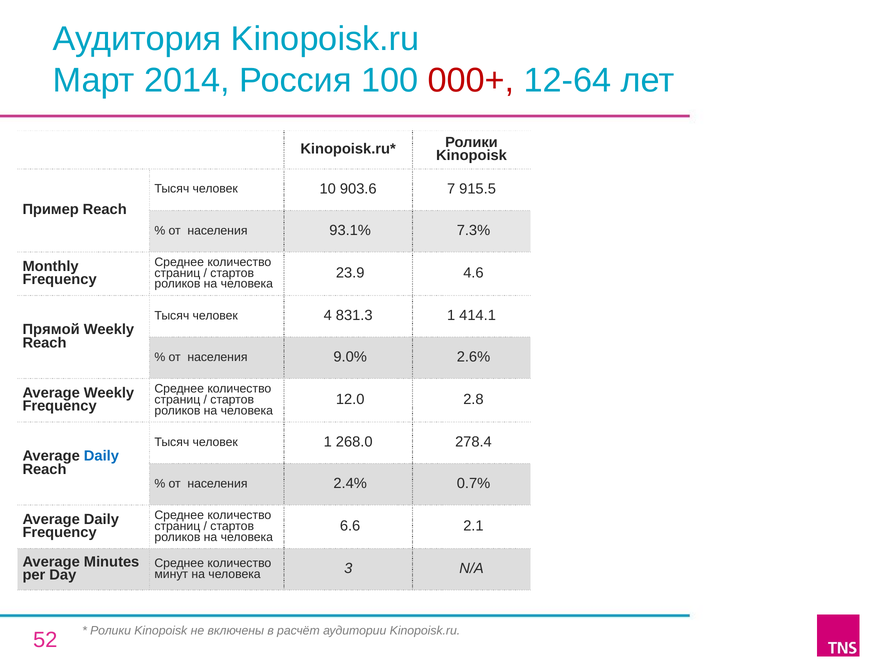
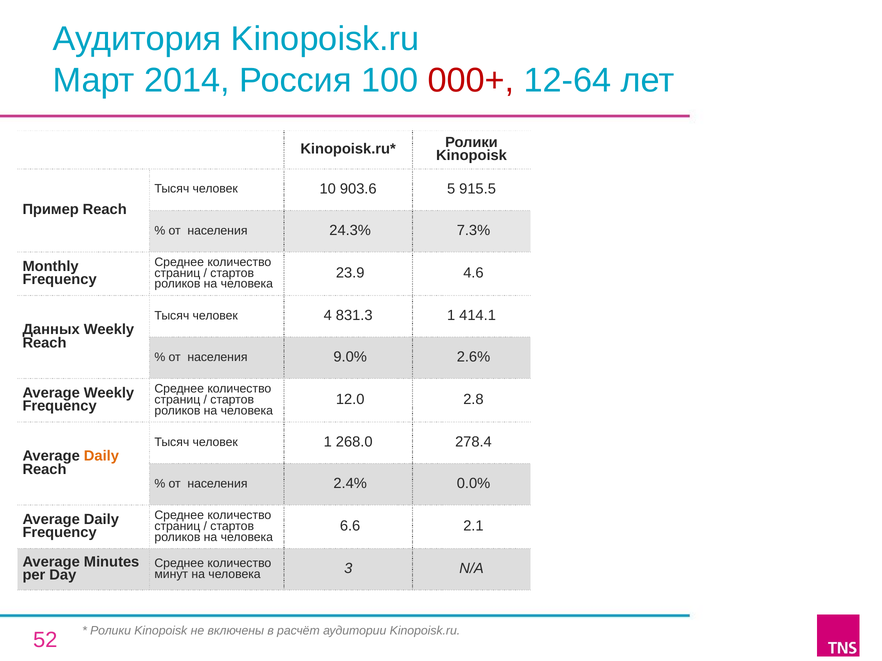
7: 7 -> 5
93.1%: 93.1% -> 24.3%
Прямой: Прямой -> Данных
Daily at (101, 456) colour: blue -> orange
0.7%: 0.7% -> 0.0%
